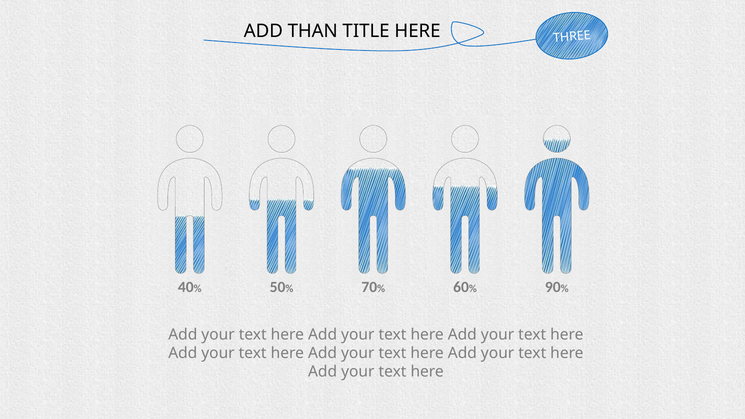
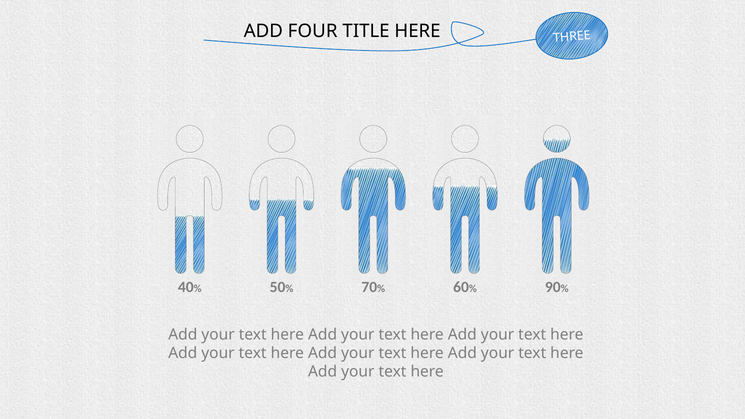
THAN: THAN -> FOUR
